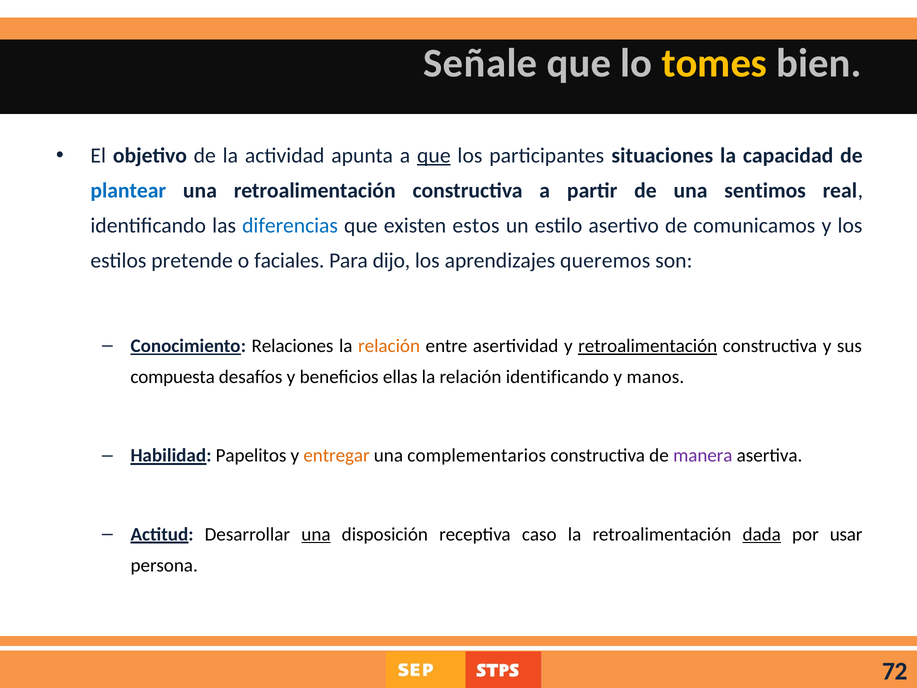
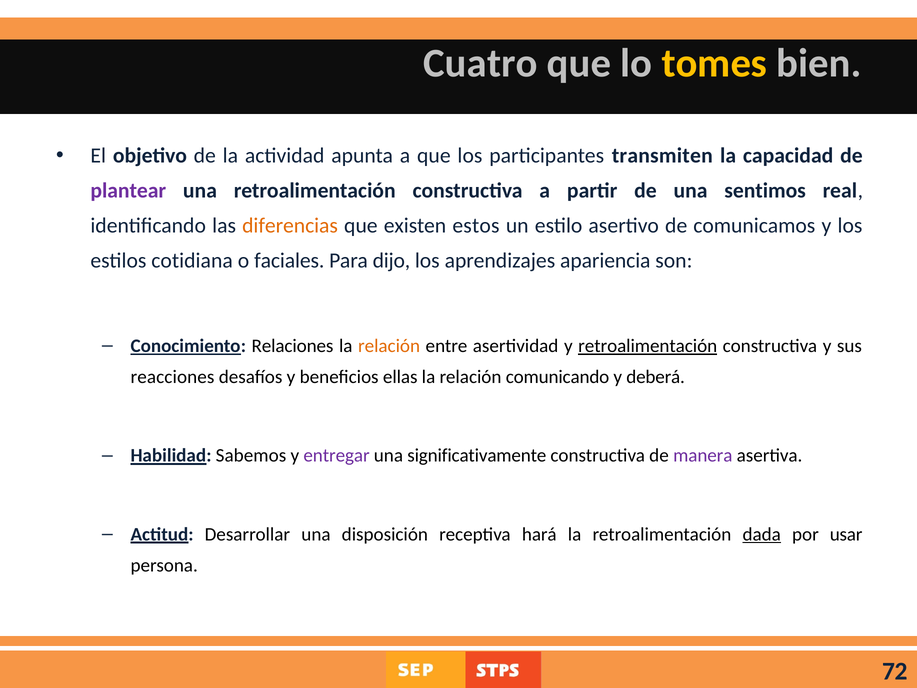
Señale: Señale -> Cuatro
que at (434, 155) underline: present -> none
situaciones: situaciones -> transmiten
plantear colour: blue -> purple
diferencias colour: blue -> orange
pretende: pretende -> cotidiana
queremos: queremos -> apariencia
compuesta: compuesta -> reacciones
relación identificando: identificando -> comunicando
manos: manos -> deberá
Papelitos: Papelitos -> Sabemos
entregar colour: orange -> purple
complementarios: complementarios -> significativamente
una at (316, 534) underline: present -> none
caso: caso -> hará
